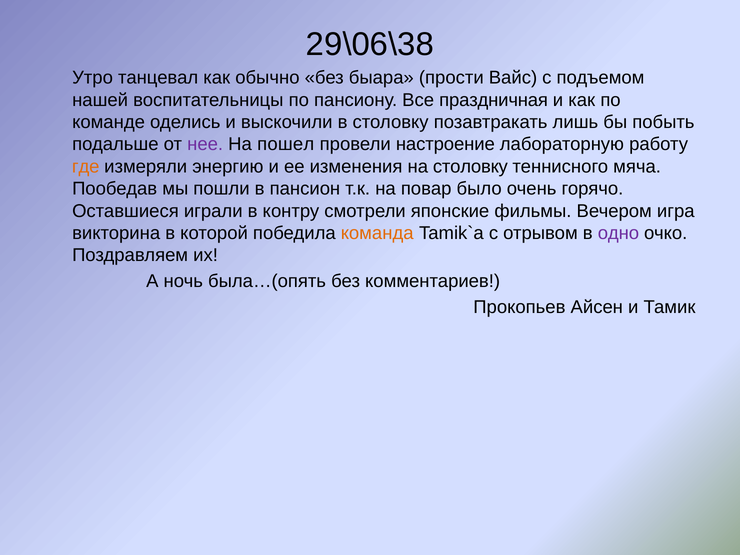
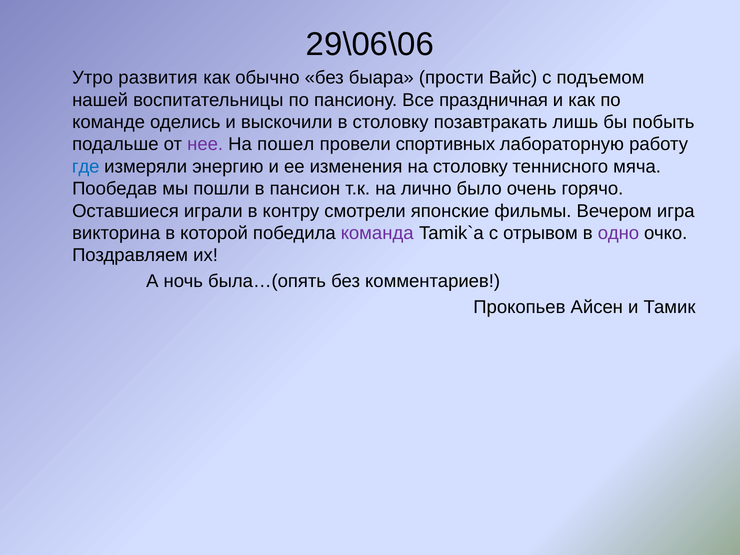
29\06\38: 29\06\38 -> 29\06\06
танцевал: танцевал -> развития
настроение: настроение -> спортивных
где colour: orange -> blue
повар: повар -> лично
команда colour: orange -> purple
